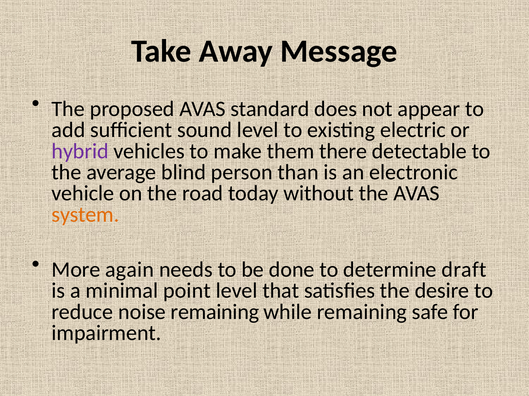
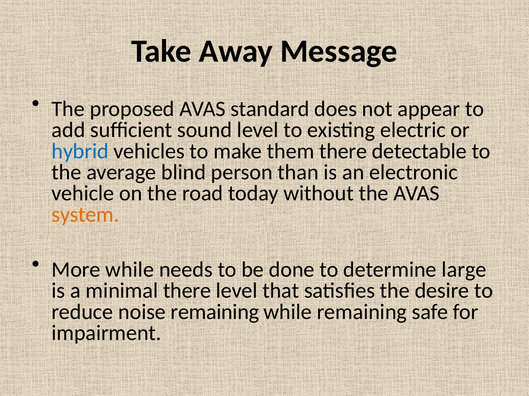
hybrid colour: purple -> blue
More again: again -> while
draft: draft -> large
minimal point: point -> there
